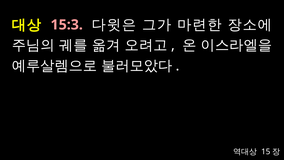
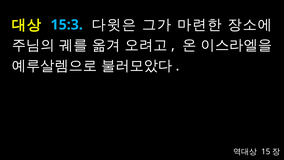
15:3 colour: pink -> light blue
